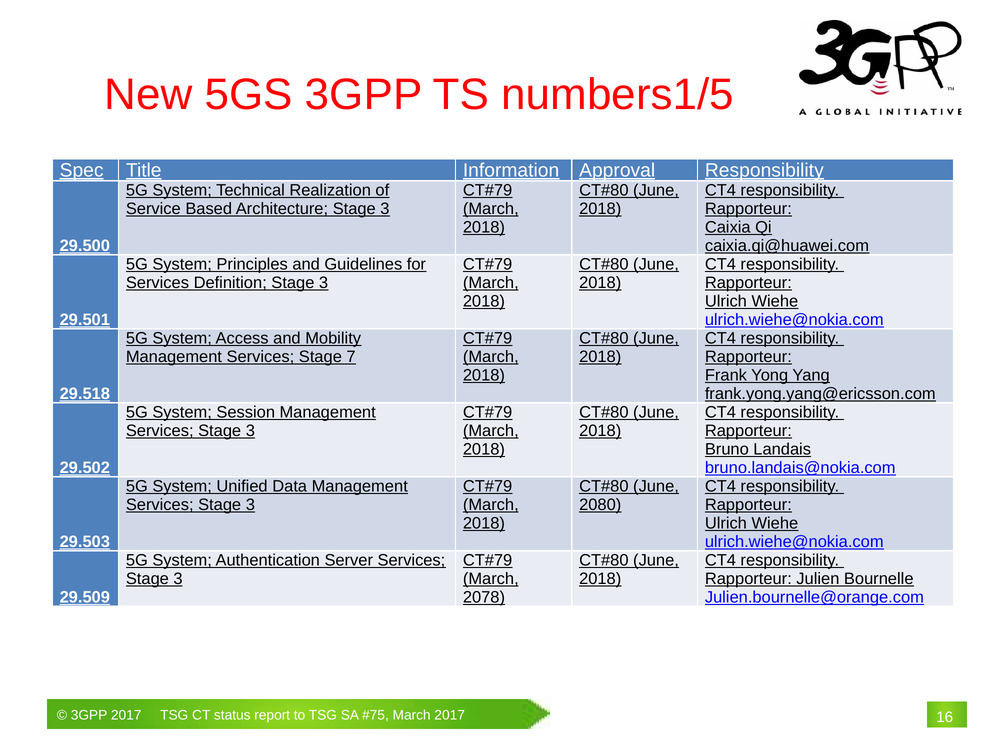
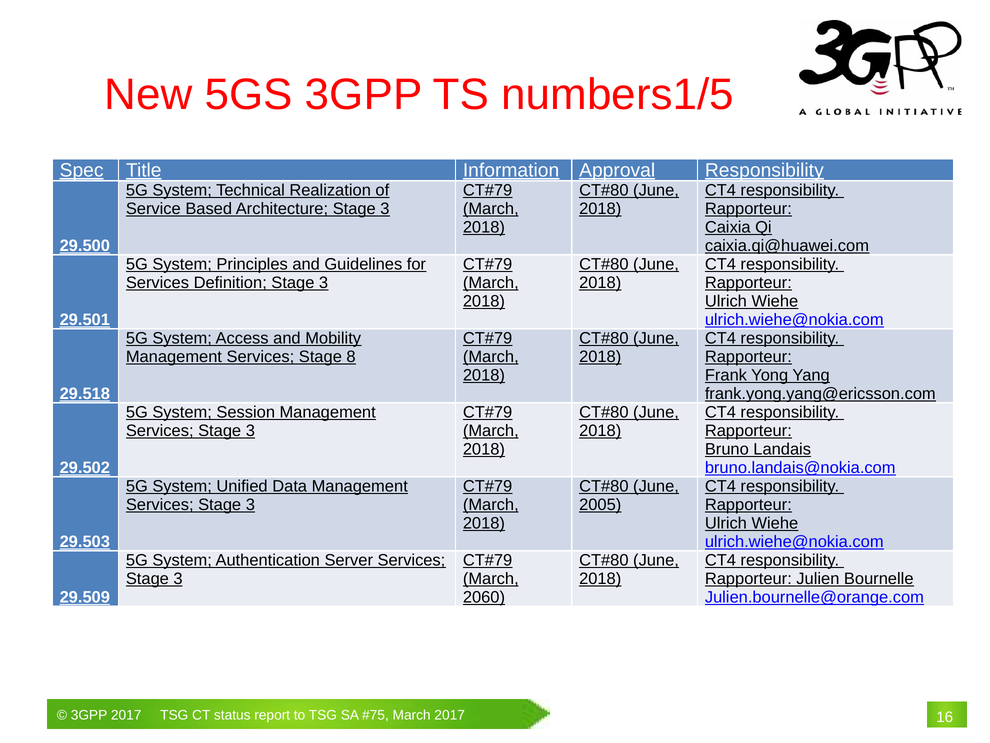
7: 7 -> 8
2080: 2080 -> 2005
2078: 2078 -> 2060
